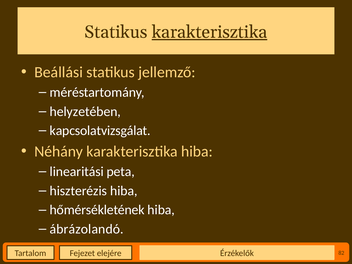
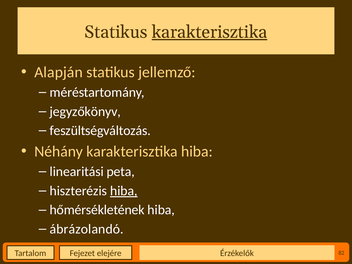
Beállási: Beállási -> Alapján
helyzetében: helyzetében -> jegyzőkönyv
kapcsolatvizsgálat: kapcsolatvizsgálat -> feszültségváltozás
hiba at (124, 191) underline: none -> present
